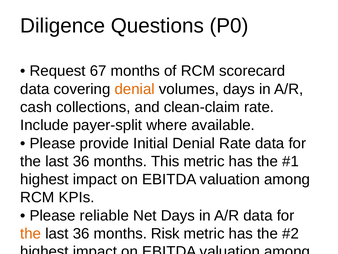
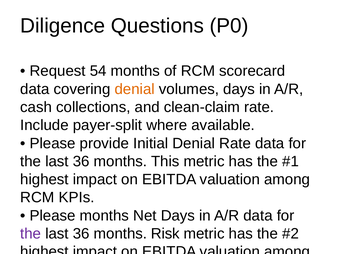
67: 67 -> 54
Please reliable: reliable -> months
the at (31, 233) colour: orange -> purple
